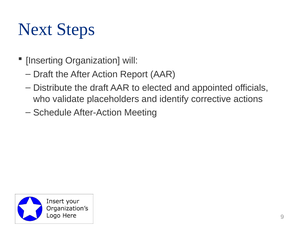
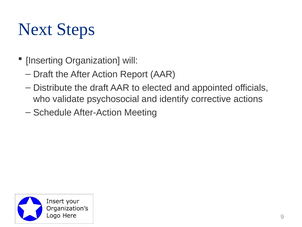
placeholders: placeholders -> psychosocial
